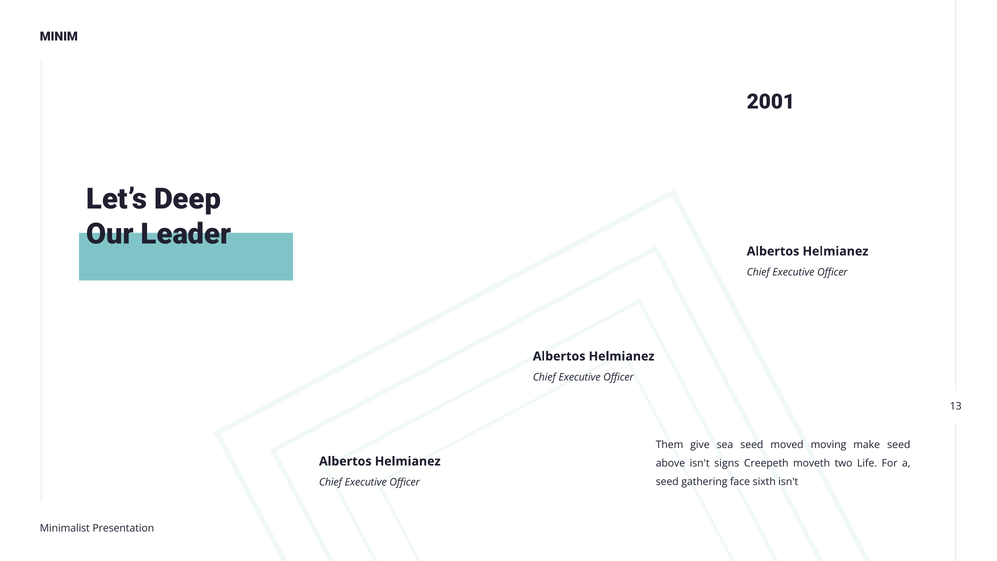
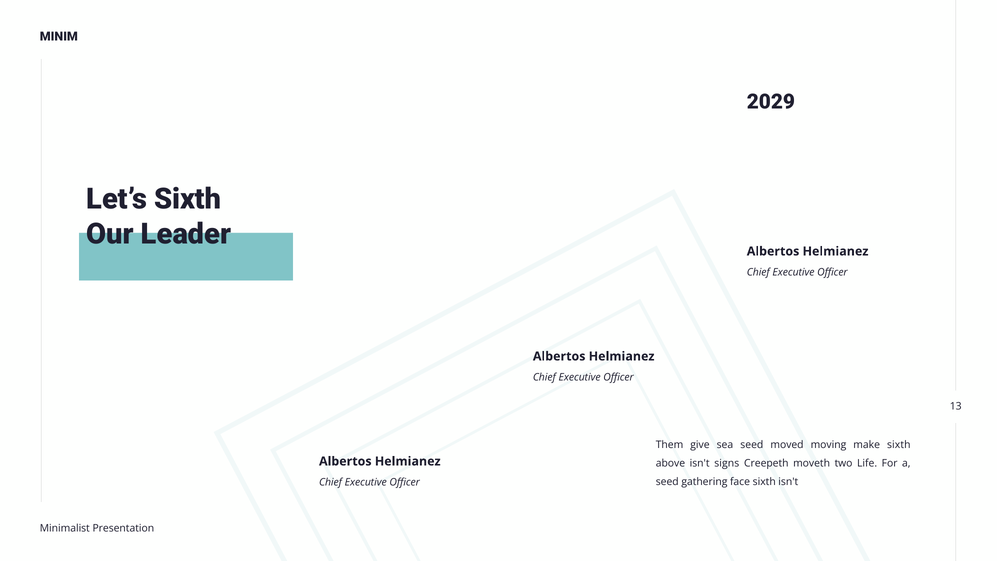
2001: 2001 -> 2029
Let’s Deep: Deep -> Sixth
make seed: seed -> sixth
